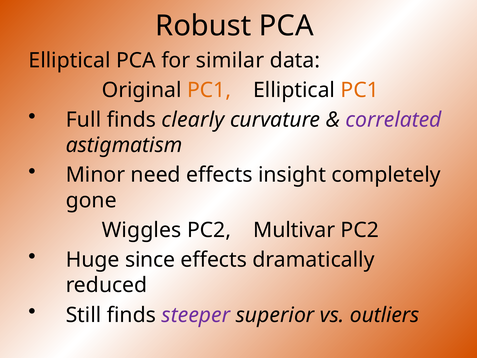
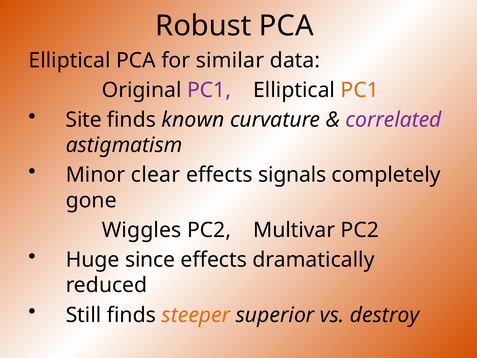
PC1 at (209, 90) colour: orange -> purple
Full: Full -> Site
clearly: clearly -> known
need: need -> clear
insight: insight -> signals
steeper colour: purple -> orange
outliers: outliers -> destroy
